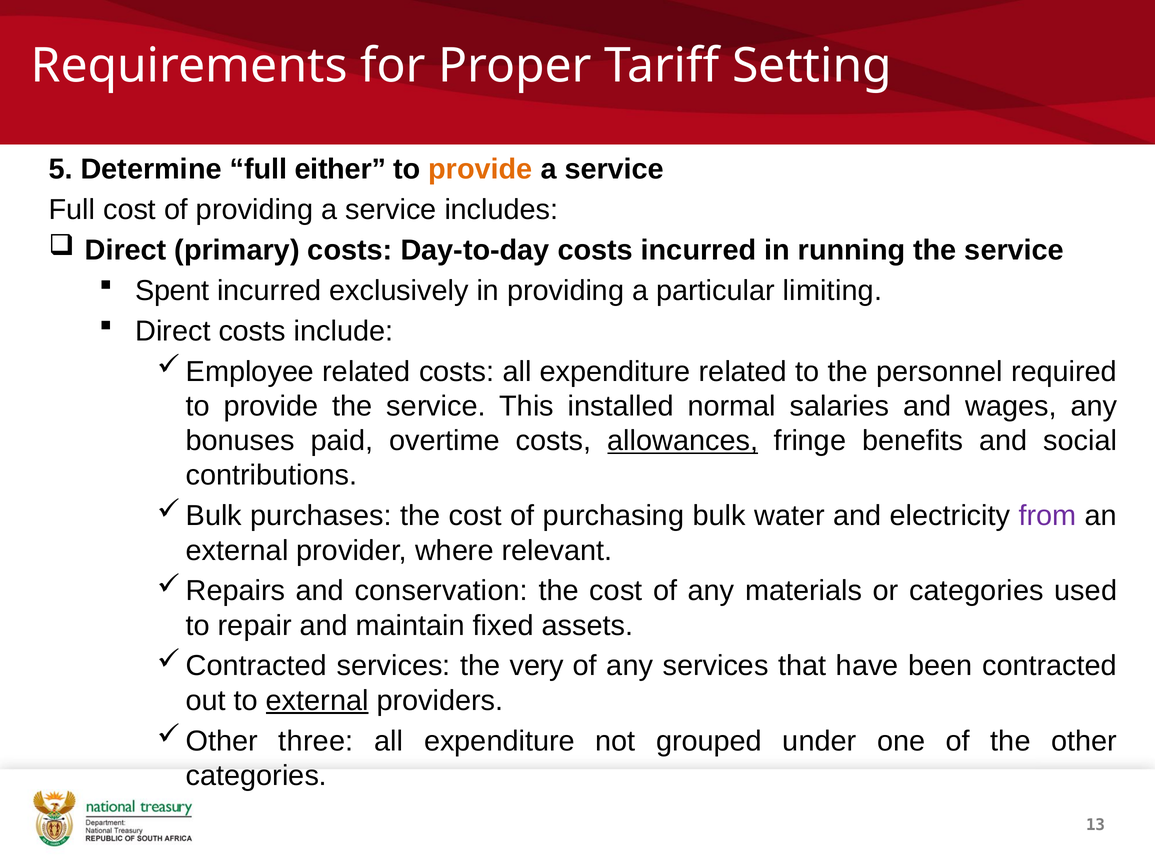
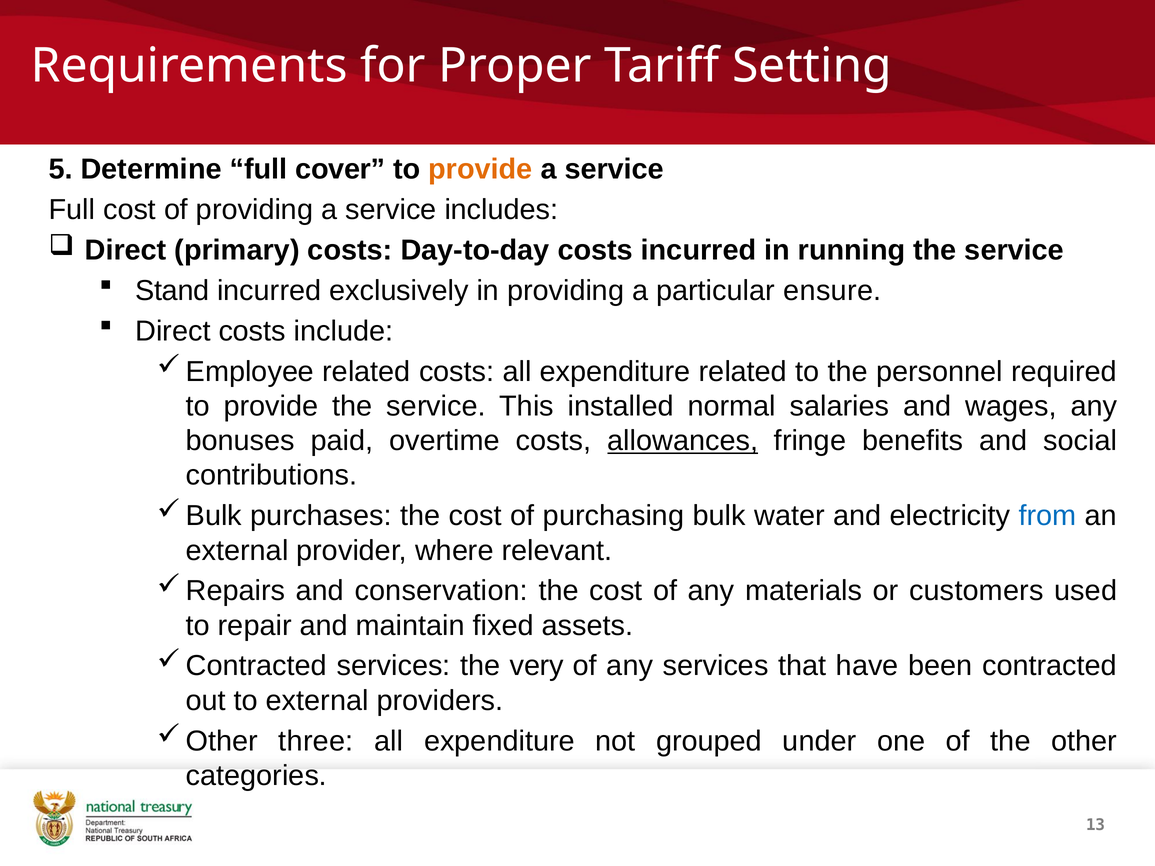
either: either -> cover
Spent: Spent -> Stand
limiting: limiting -> ensure
from colour: purple -> blue
or categories: categories -> customers
external at (317, 701) underline: present -> none
